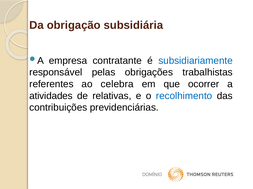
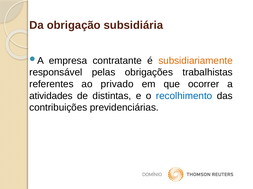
subsidiariamente colour: blue -> orange
celebra: celebra -> privado
relativas: relativas -> distintas
